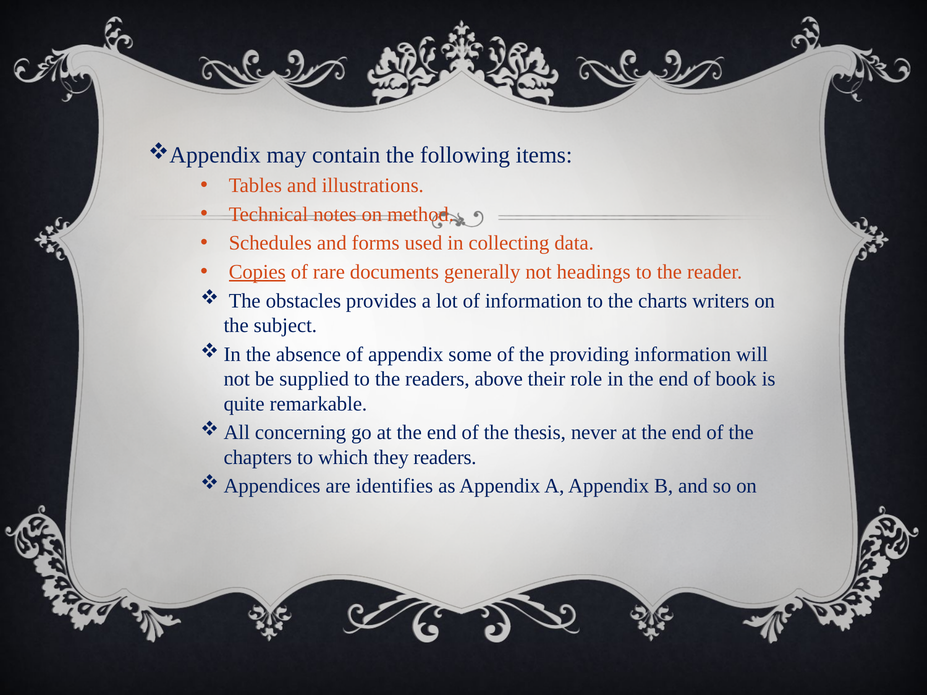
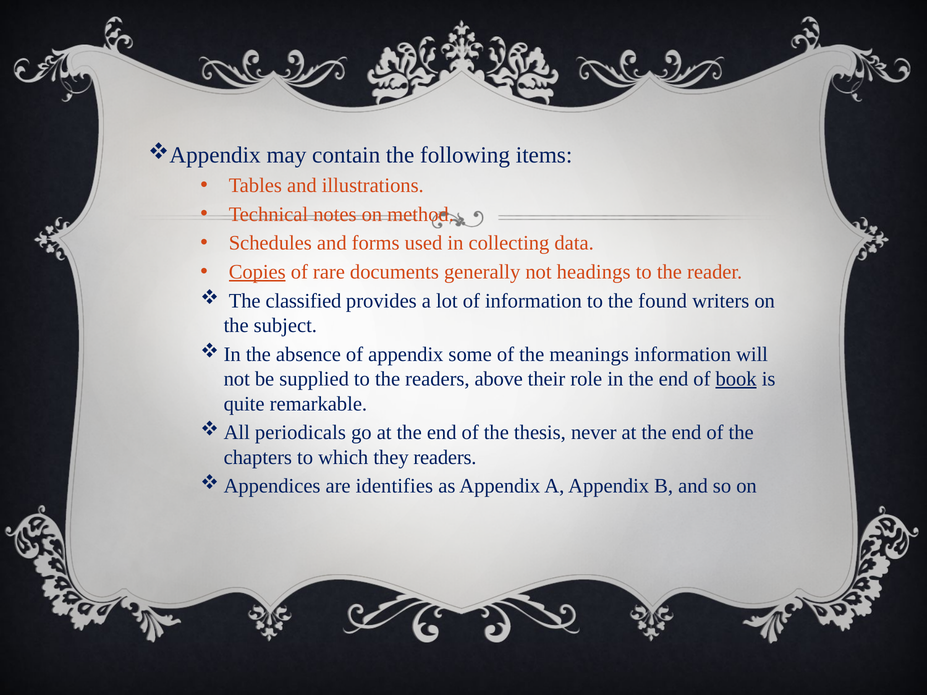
obstacles: obstacles -> classified
charts: charts -> found
providing: providing -> meanings
book underline: none -> present
concerning: concerning -> periodicals
